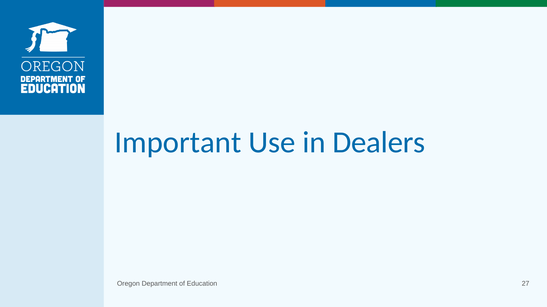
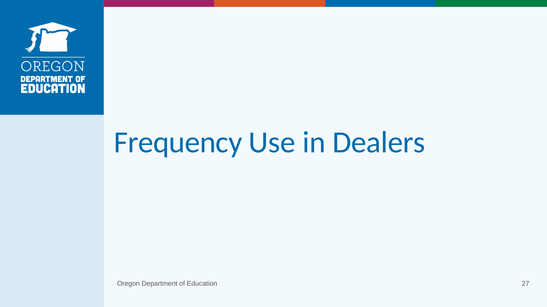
Important: Important -> Frequency
